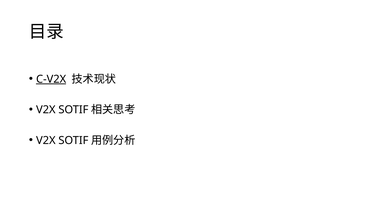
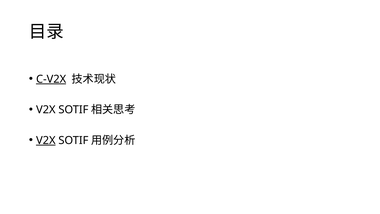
V2X at (46, 140) underline: none -> present
